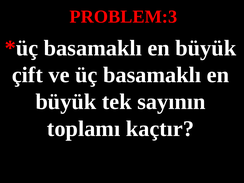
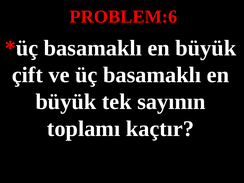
PROBLEM:3: PROBLEM:3 -> PROBLEM:6
